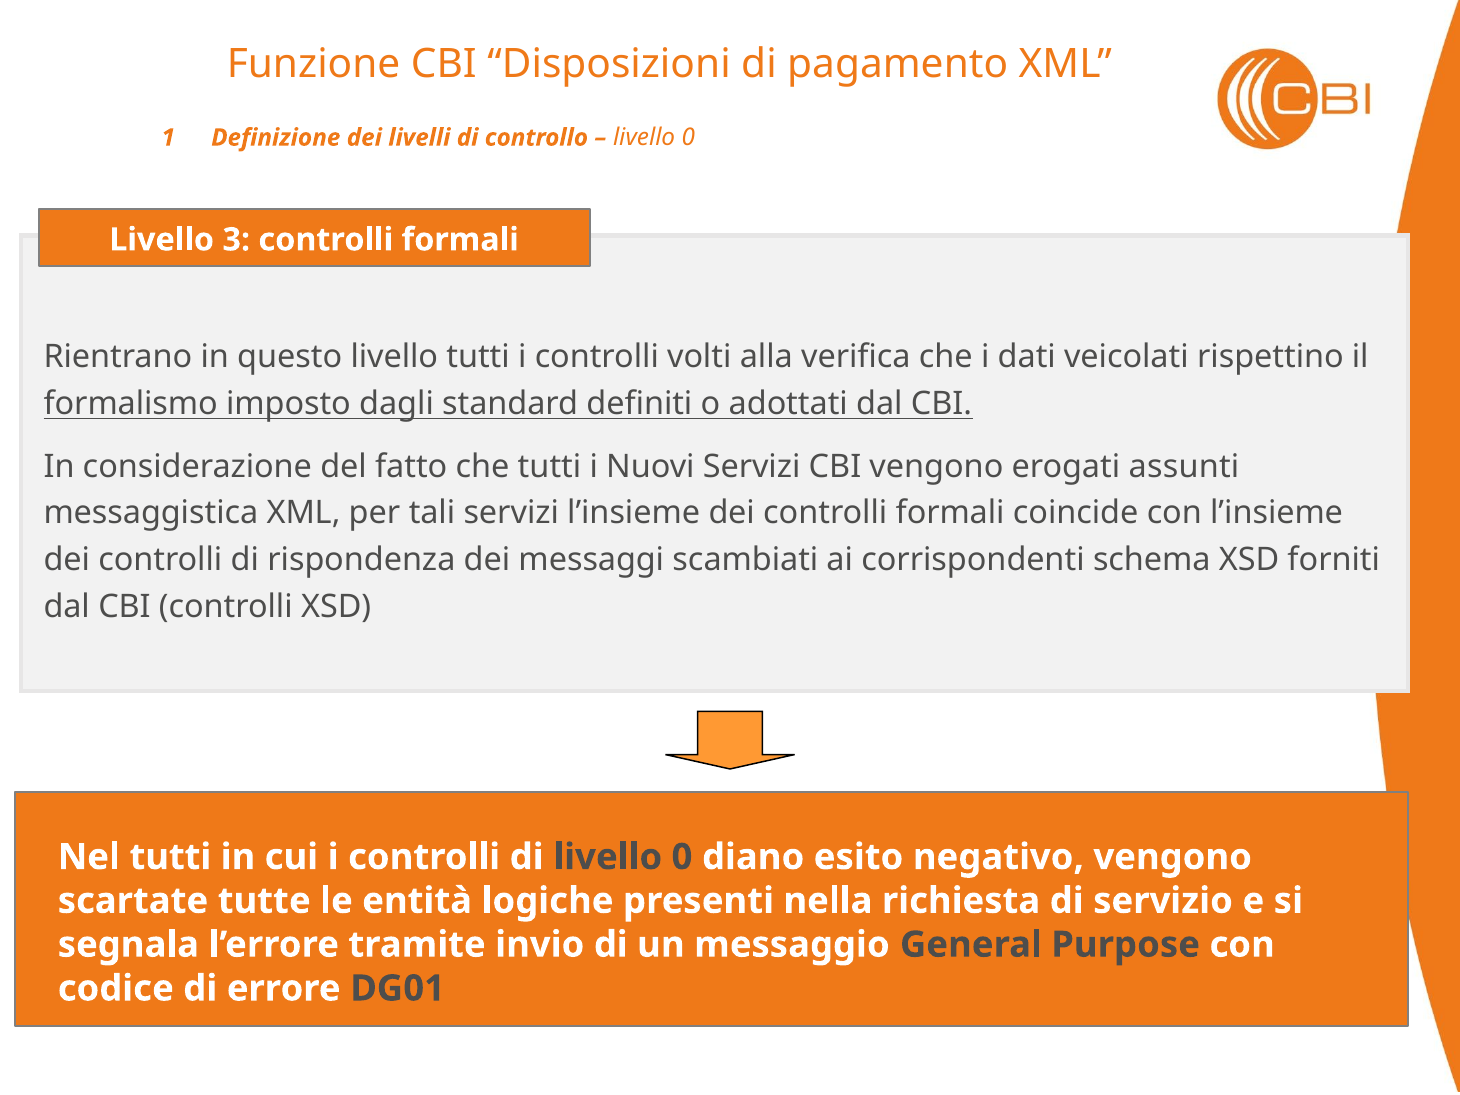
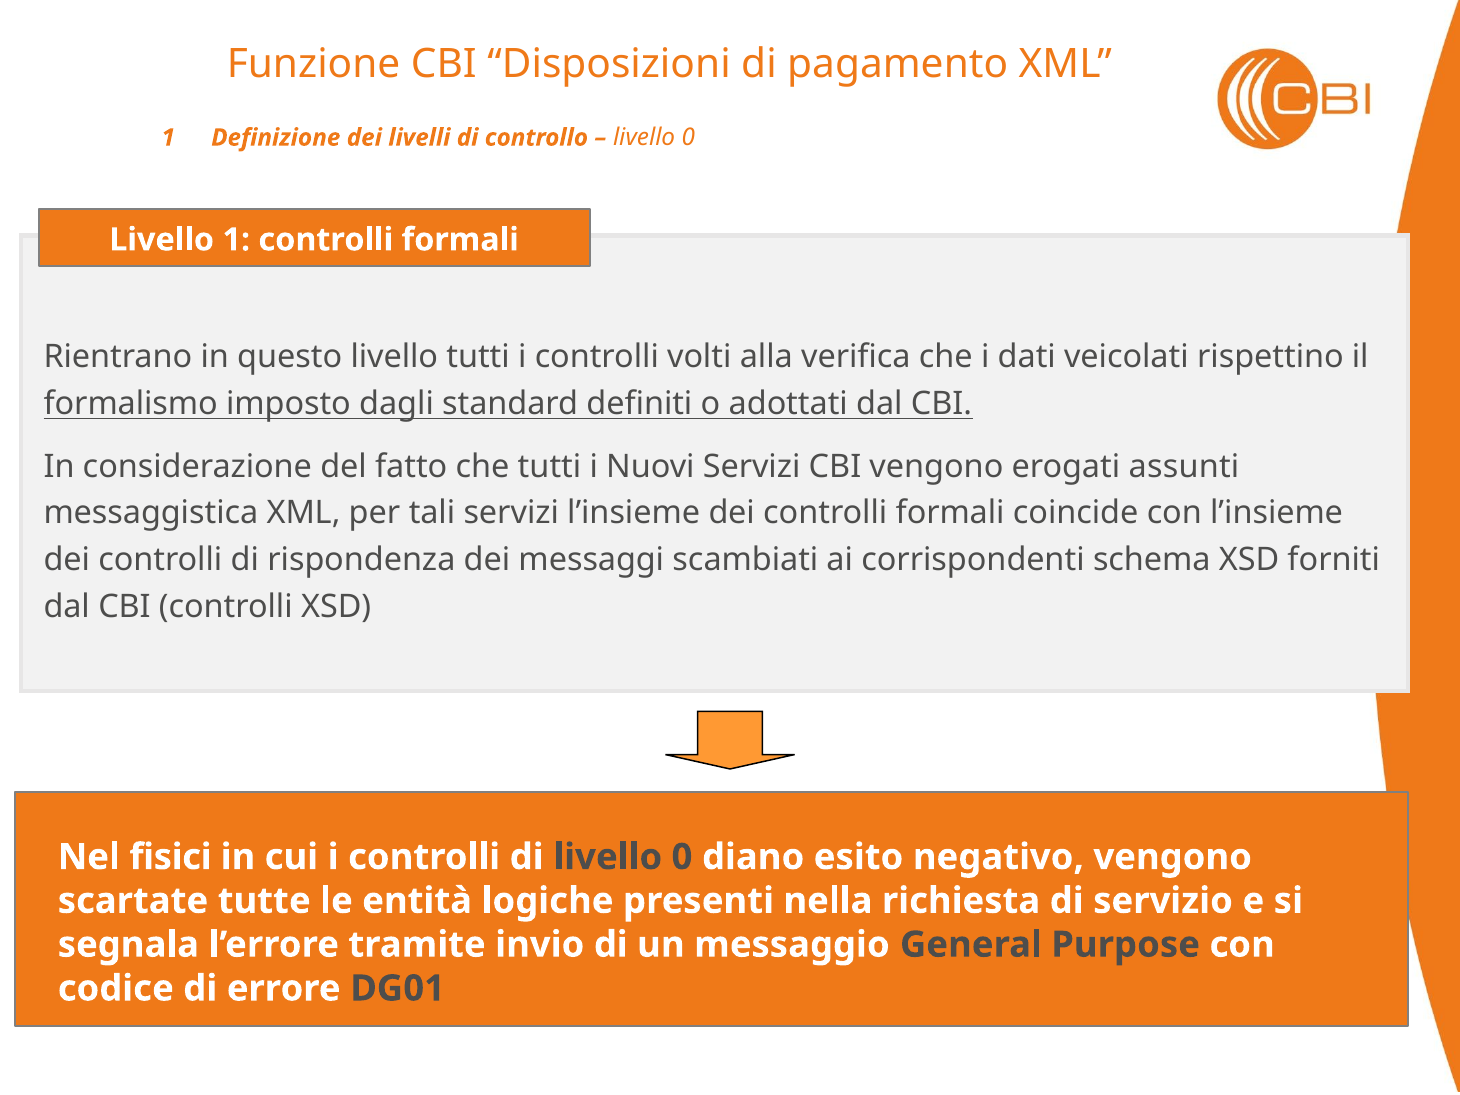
Livello 3: 3 -> 1
Nel tutti: tutti -> fisici
